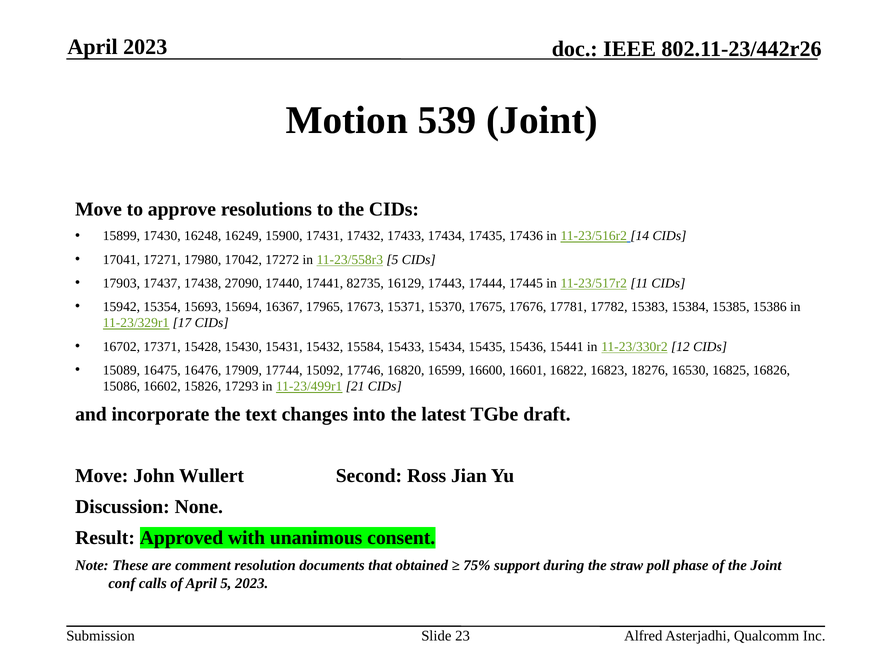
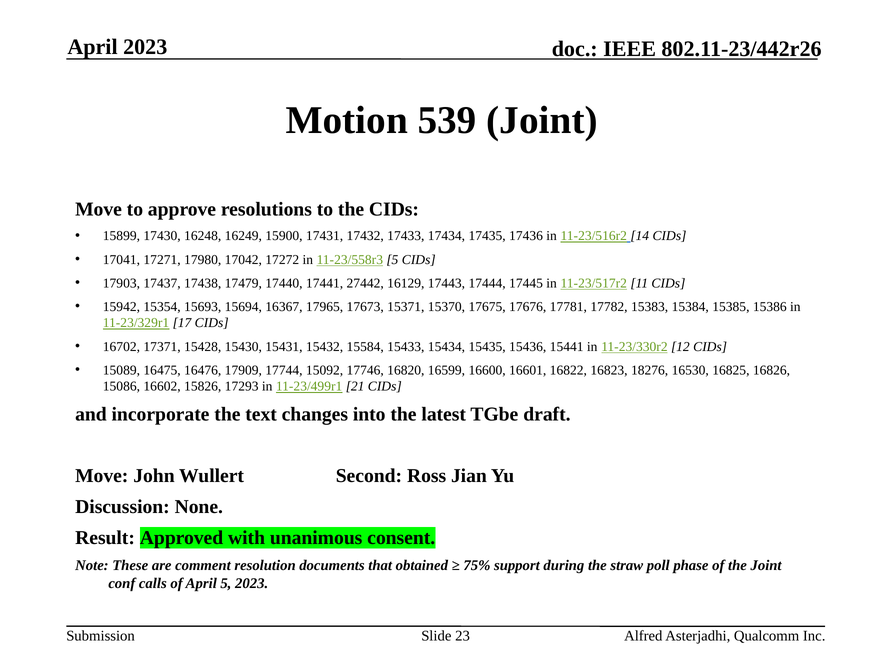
27090: 27090 -> 17479
82735: 82735 -> 27442
